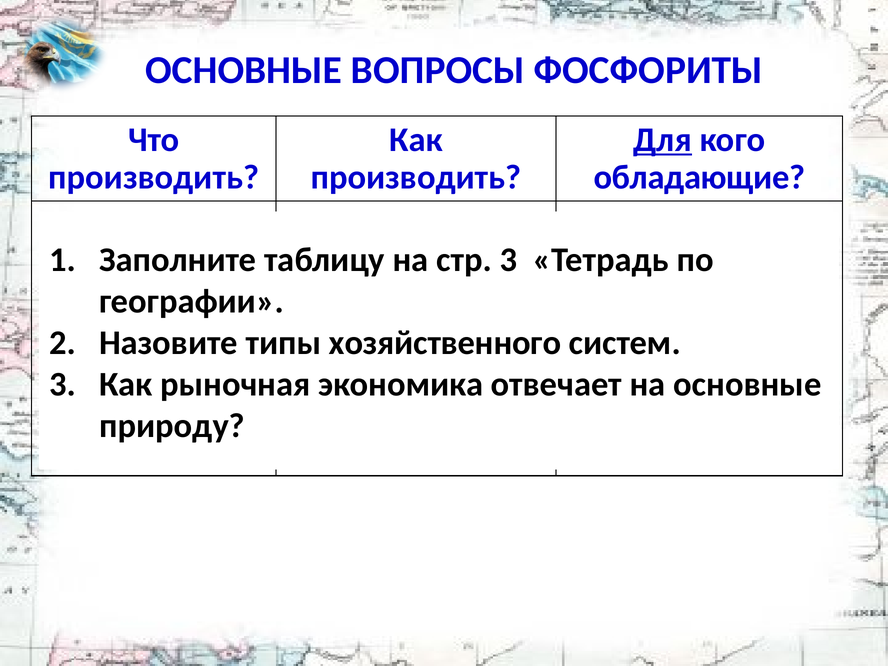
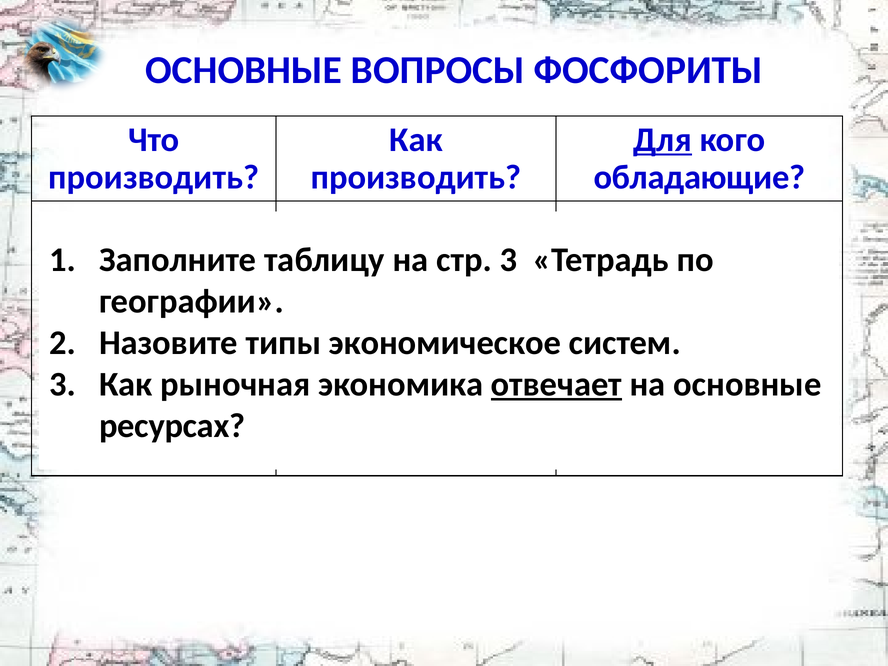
хозяйственного: хозяйственного -> экономическое
отвечает underline: none -> present
природу: природу -> ресурсах
